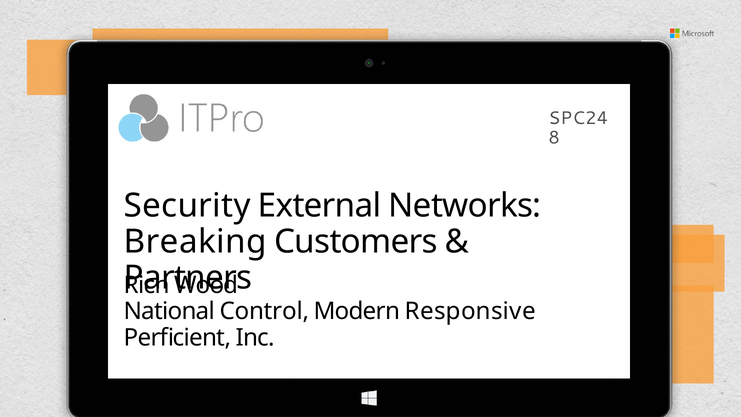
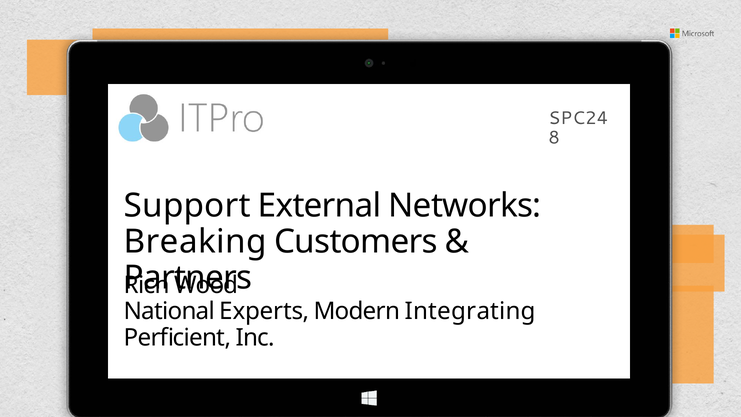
Security: Security -> Support
Control: Control -> Experts
Responsive: Responsive -> Integrating
